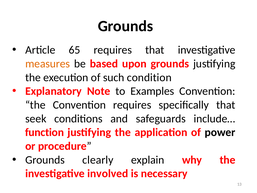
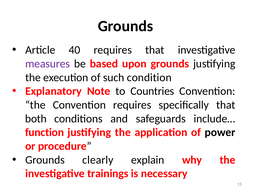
65: 65 -> 40
measures colour: orange -> purple
Examples: Examples -> Countries
seek: seek -> both
involved: involved -> trainings
